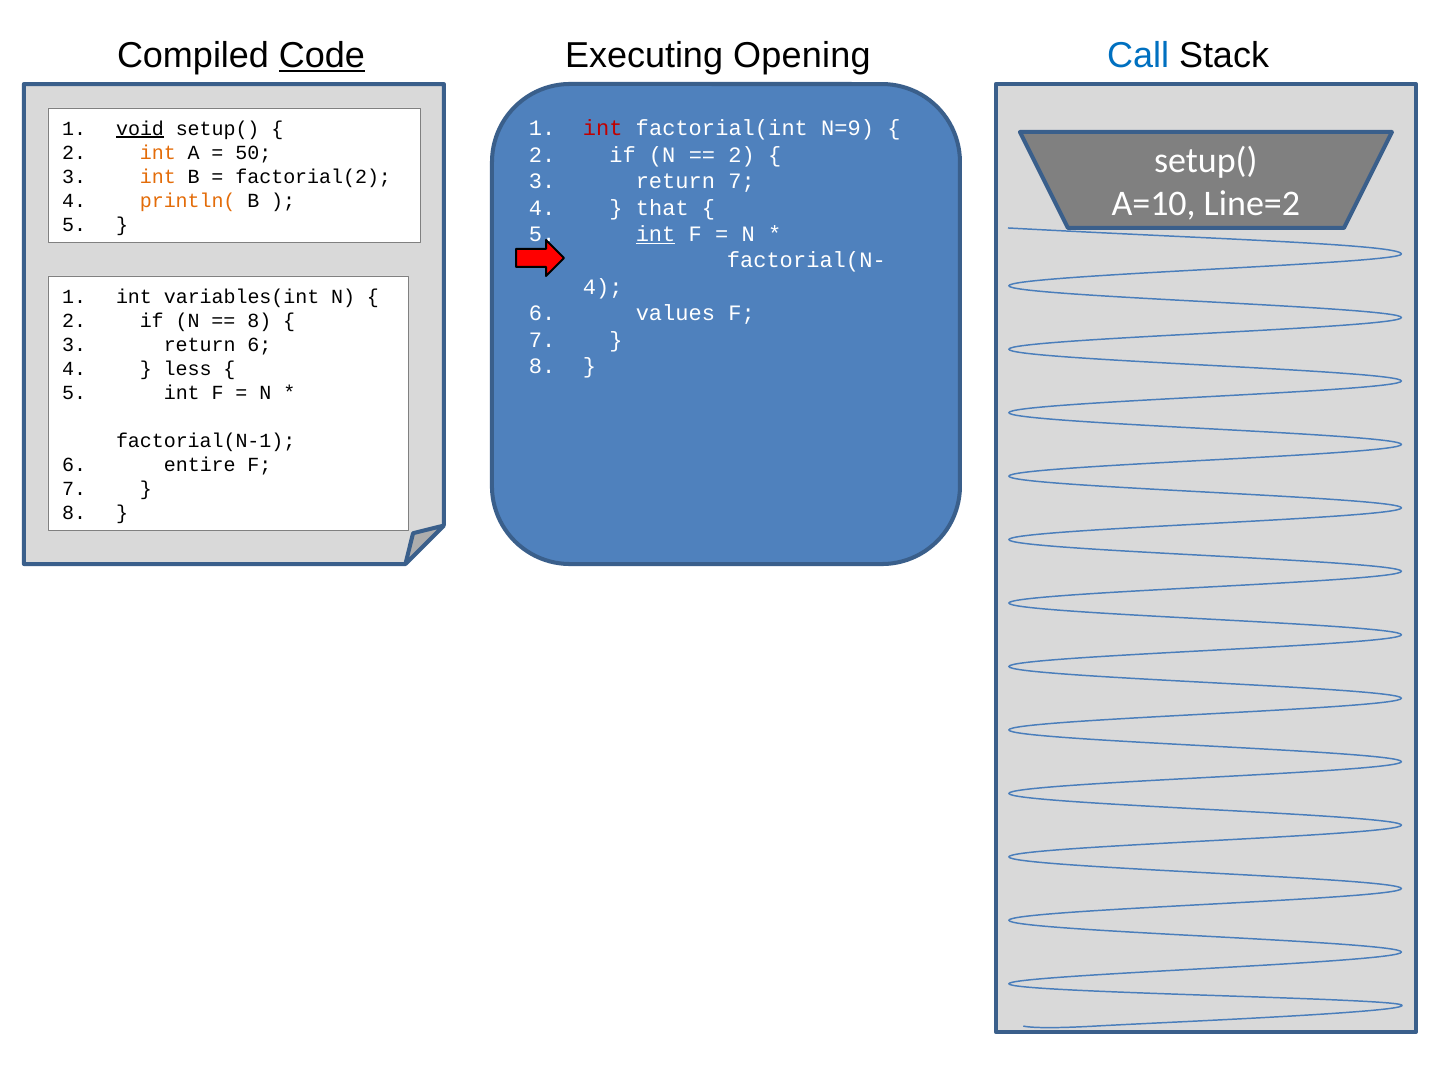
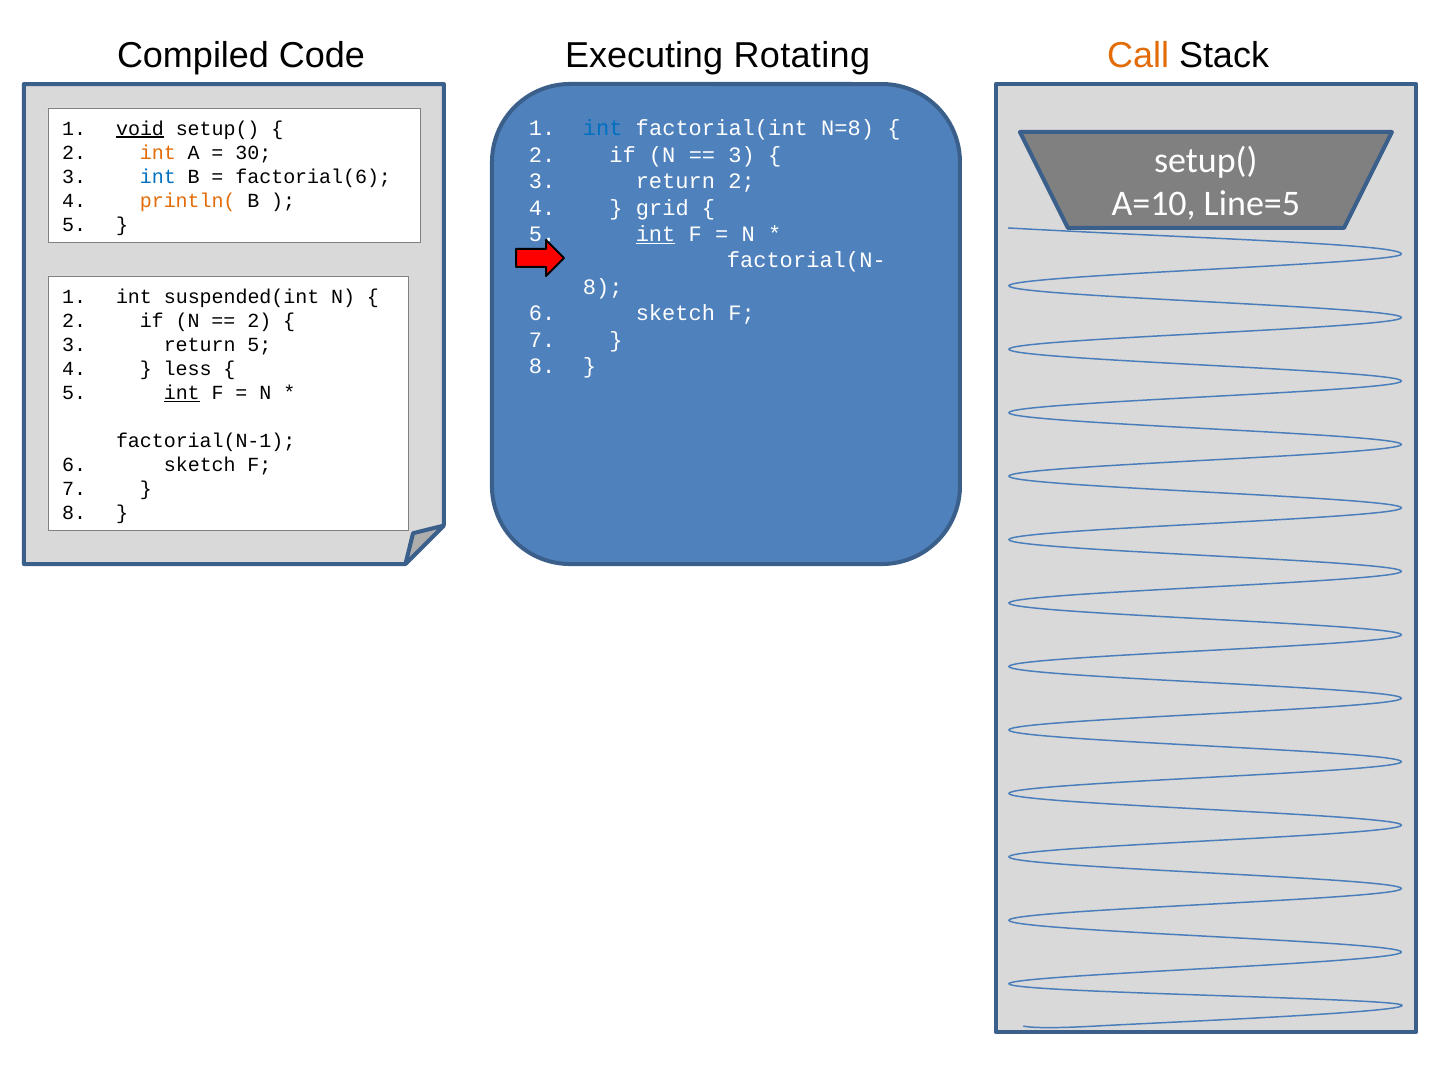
Code underline: present -> none
Opening: Opening -> Rotating
Call colour: blue -> orange
int at (603, 129) colour: red -> blue
N=9: N=9 -> N=8
50: 50 -> 30
2 at (742, 155): 2 -> 3
int at (158, 177) colour: orange -> blue
factorial(2: factorial(2 -> factorial(6
return 7: 7 -> 2
Line=2: Line=2 -> Line=5
that: that -> grid
4 at (603, 287): 4 -> 8
variables(int: variables(int -> suspended(int
values at (675, 314): values -> sketch
8 at (259, 320): 8 -> 2
return 6: 6 -> 5
int at (182, 393) underline: none -> present
entire at (200, 465): entire -> sketch
